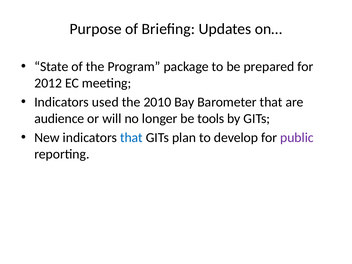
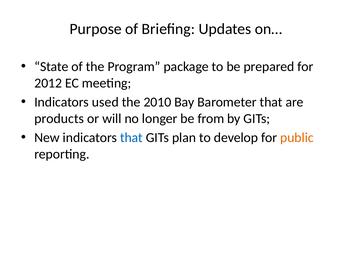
audience: audience -> products
tools: tools -> from
public colour: purple -> orange
